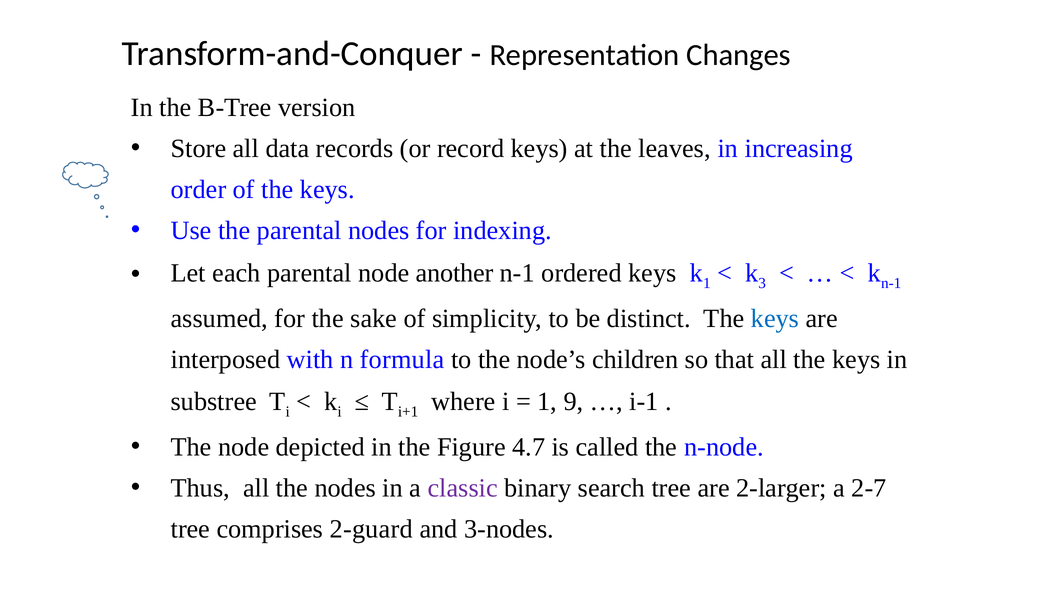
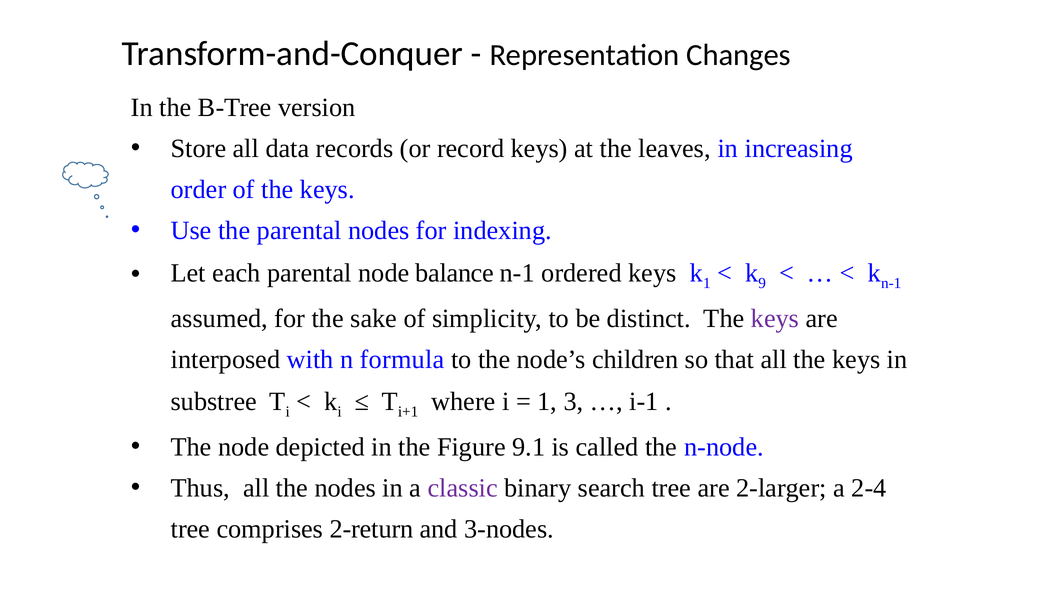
another: another -> balance
3: 3 -> 9
keys at (775, 318) colour: blue -> purple
9: 9 -> 3
4.7: 4.7 -> 9.1
2-7: 2-7 -> 2-4
2-guard: 2-guard -> 2-return
